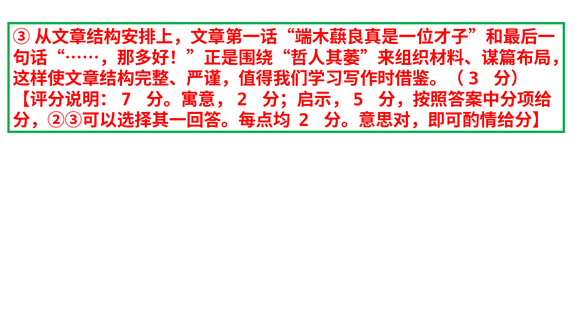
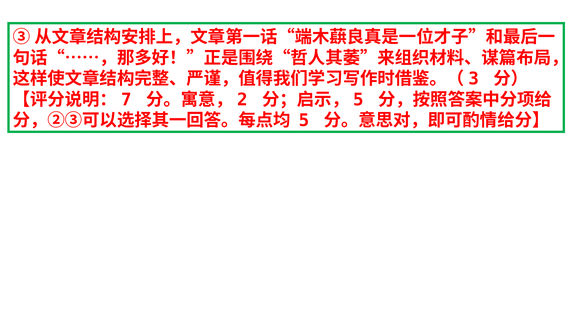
2: 2 -> 5
